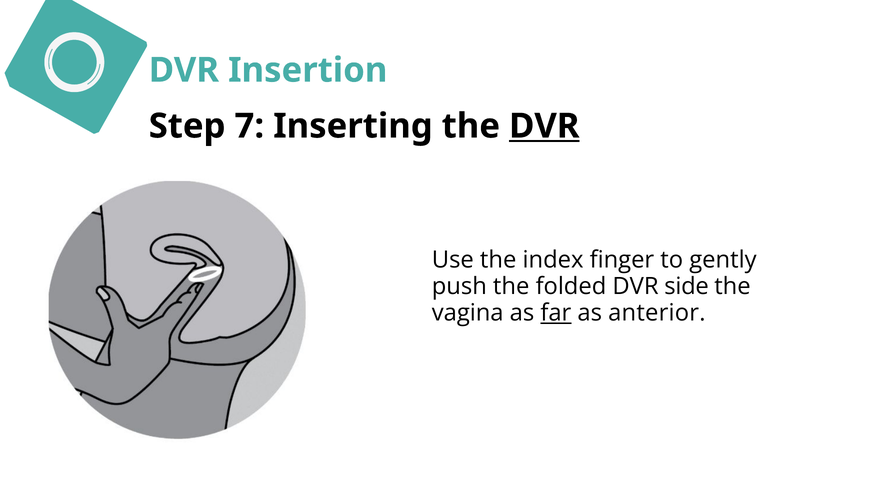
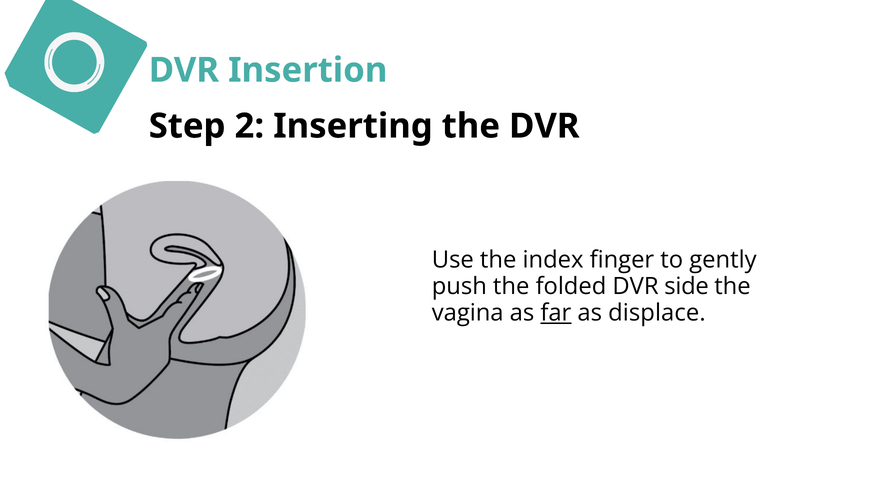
7: 7 -> 2
DVR at (544, 126) underline: present -> none
anterior: anterior -> displace
